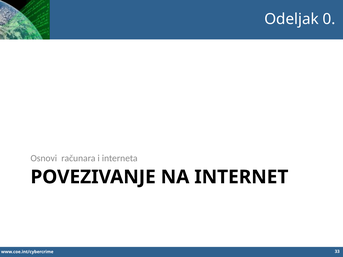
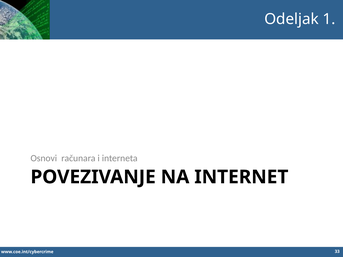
0: 0 -> 1
